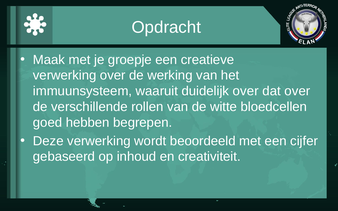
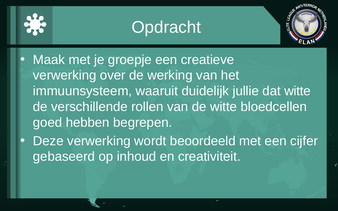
duidelijk over: over -> jullie
dat over: over -> witte
